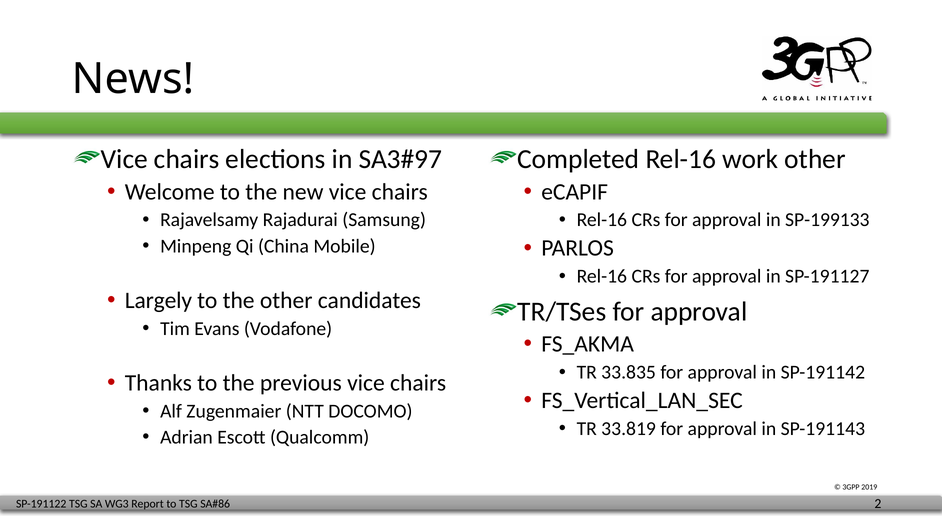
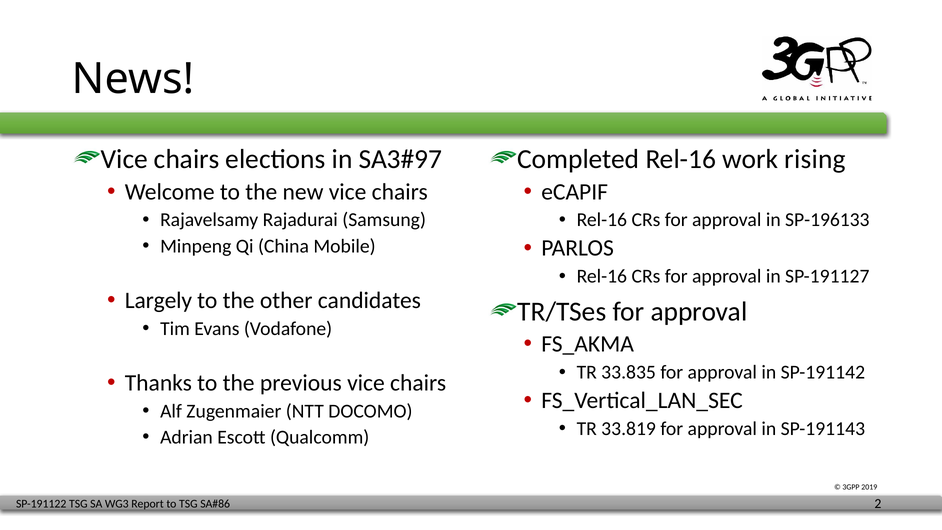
work other: other -> rising
SP-199133: SP-199133 -> SP-196133
